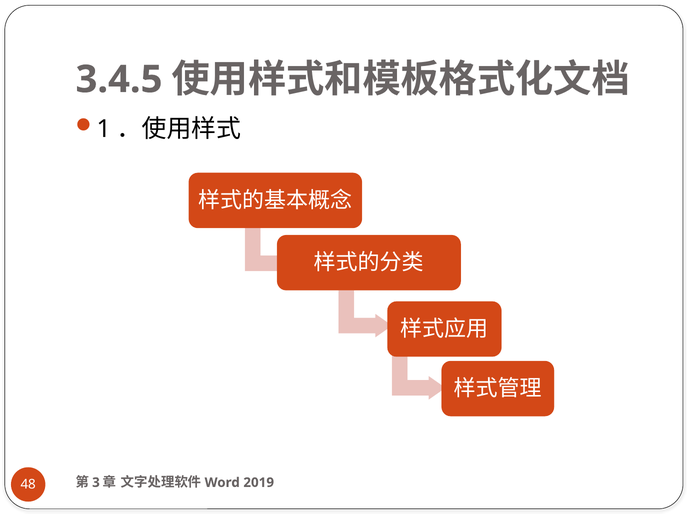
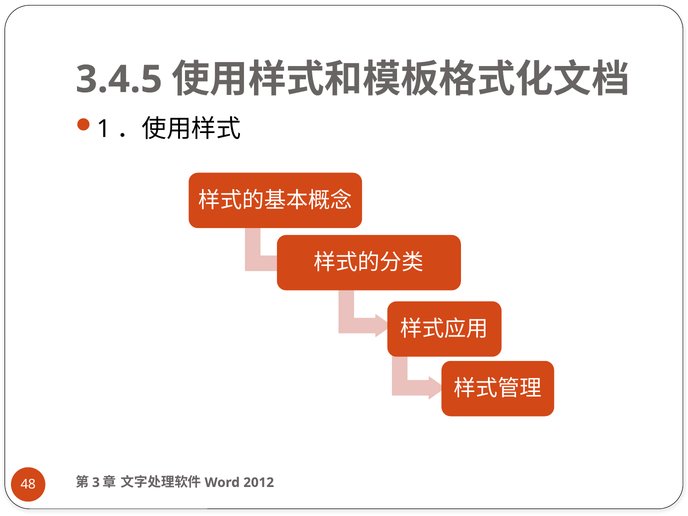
2019: 2019 -> 2012
